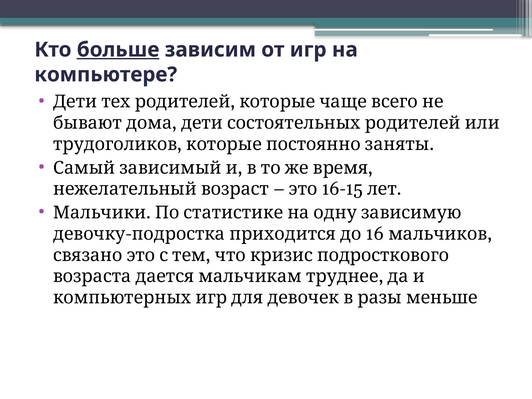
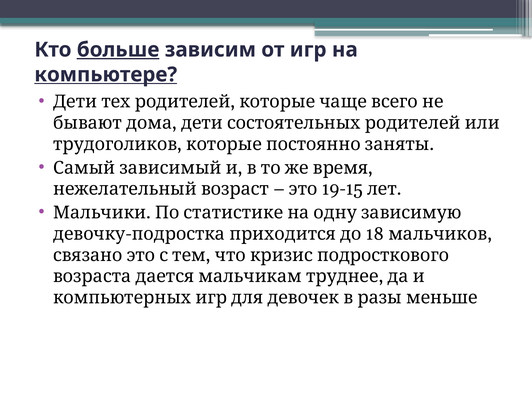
компьютере underline: none -> present
16-15: 16-15 -> 19-15
16: 16 -> 18
